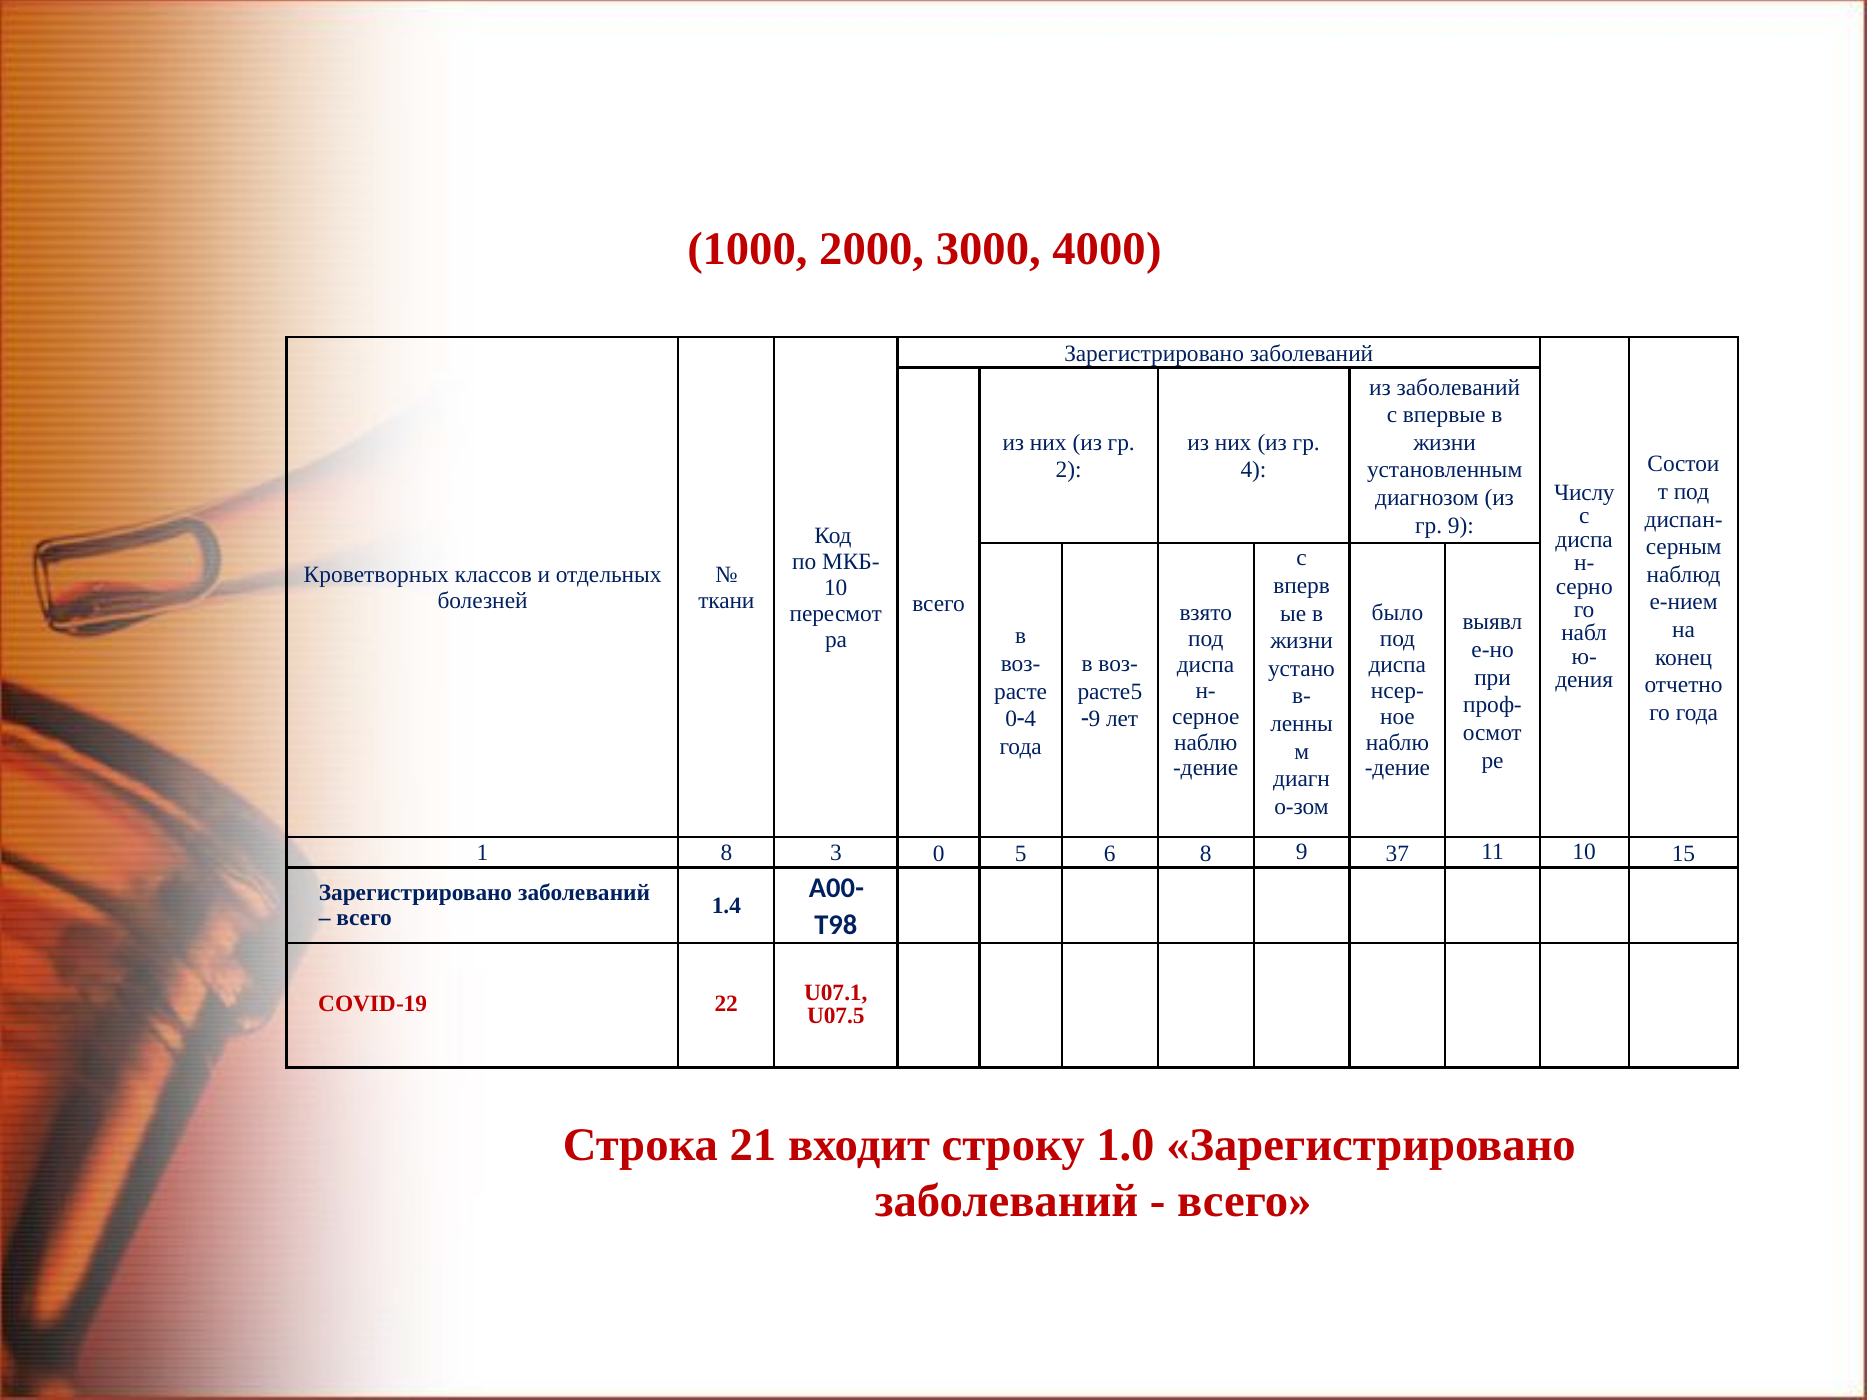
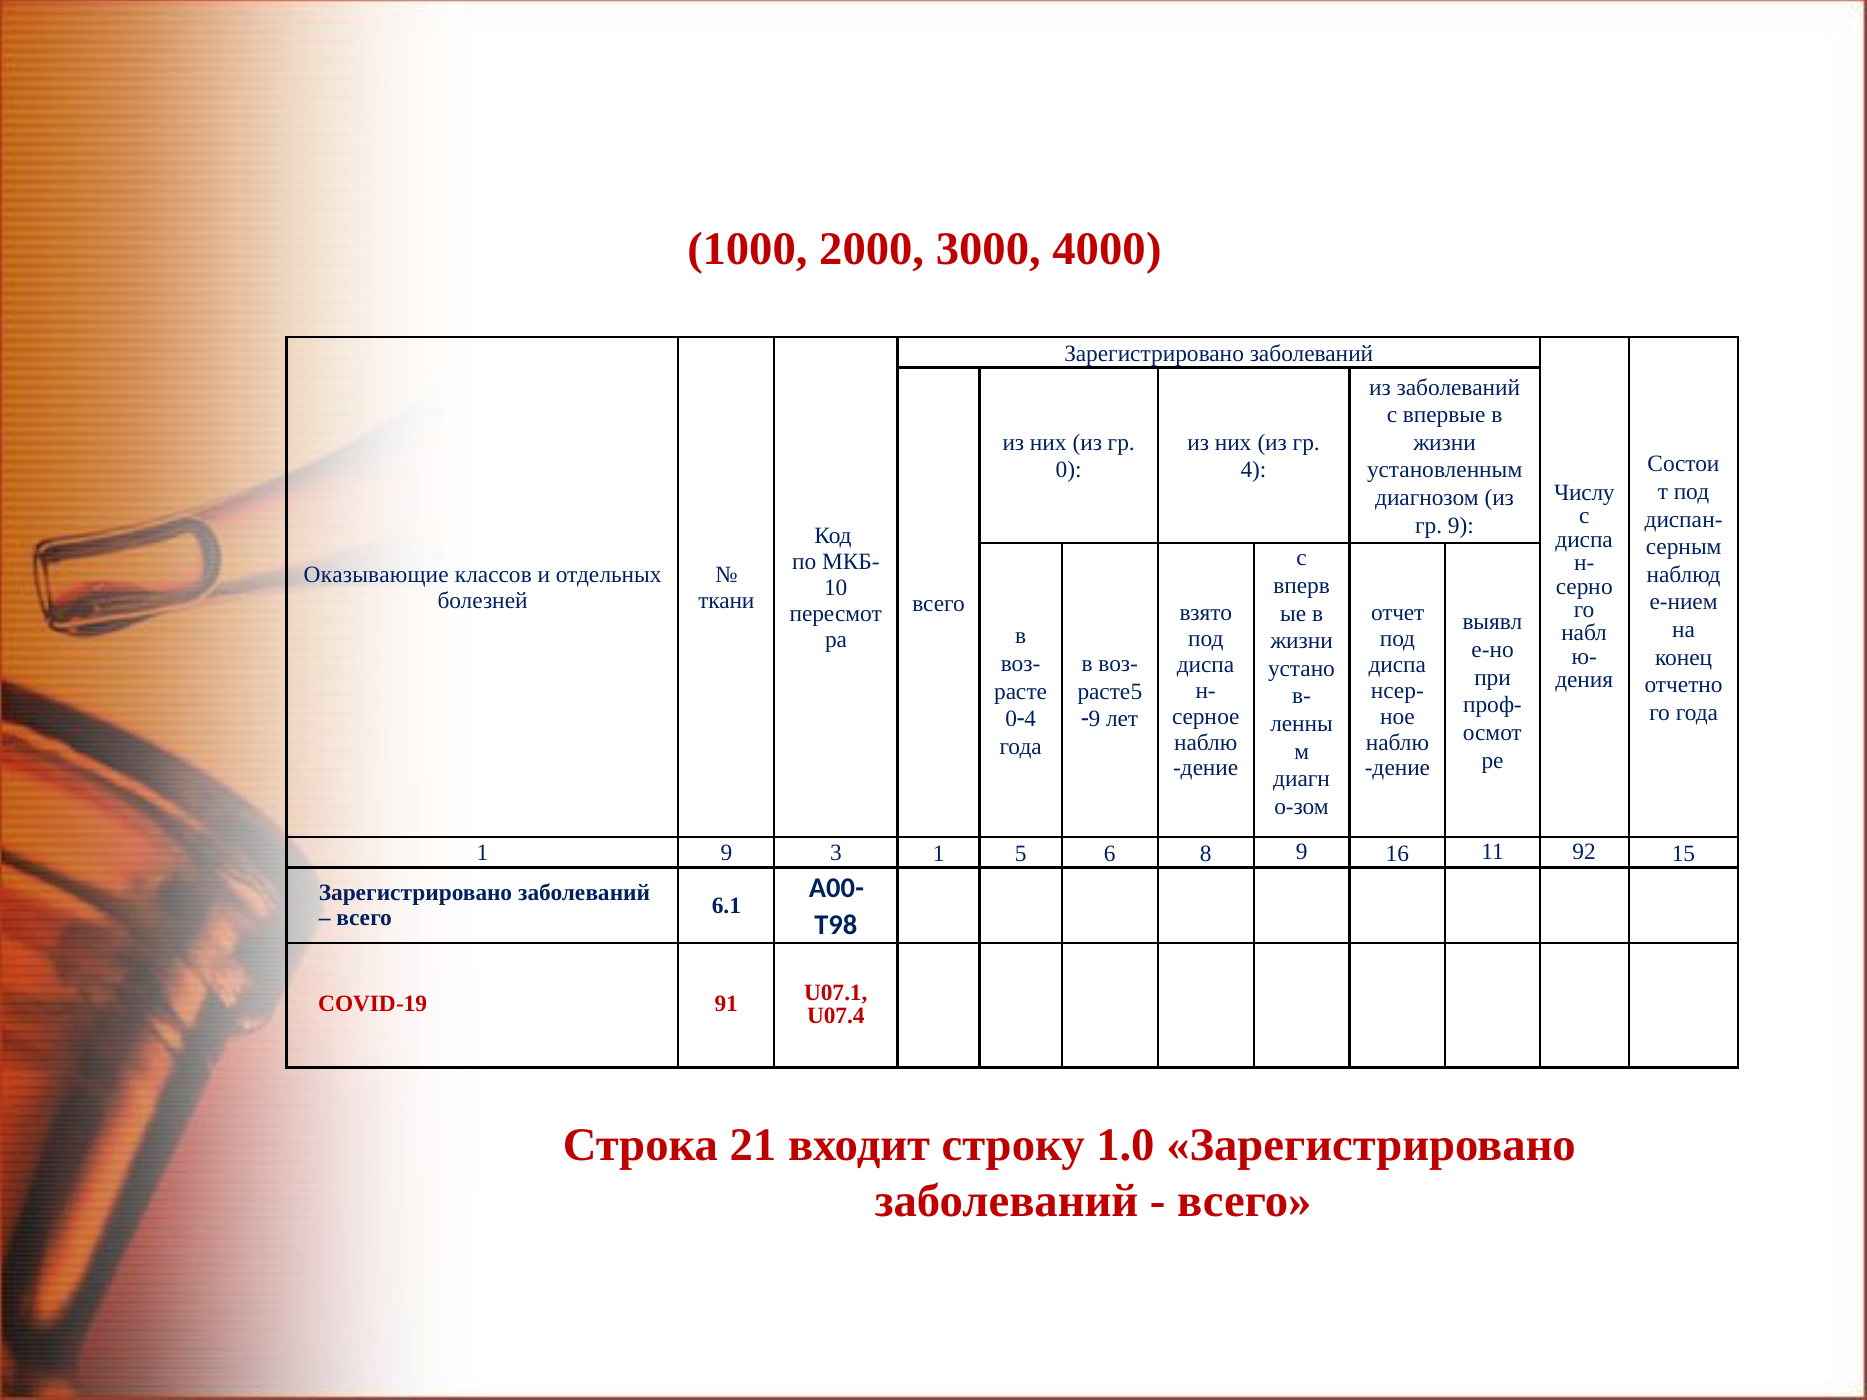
2: 2 -> 0
Кроветворных: Кроветворных -> Оказывающие
было: было -> отчет
1 8: 8 -> 9
3 0: 0 -> 1
37: 37 -> 16
11 10: 10 -> 92
1.4: 1.4 -> 6.1
22: 22 -> 91
U07.5: U07.5 -> U07.4
